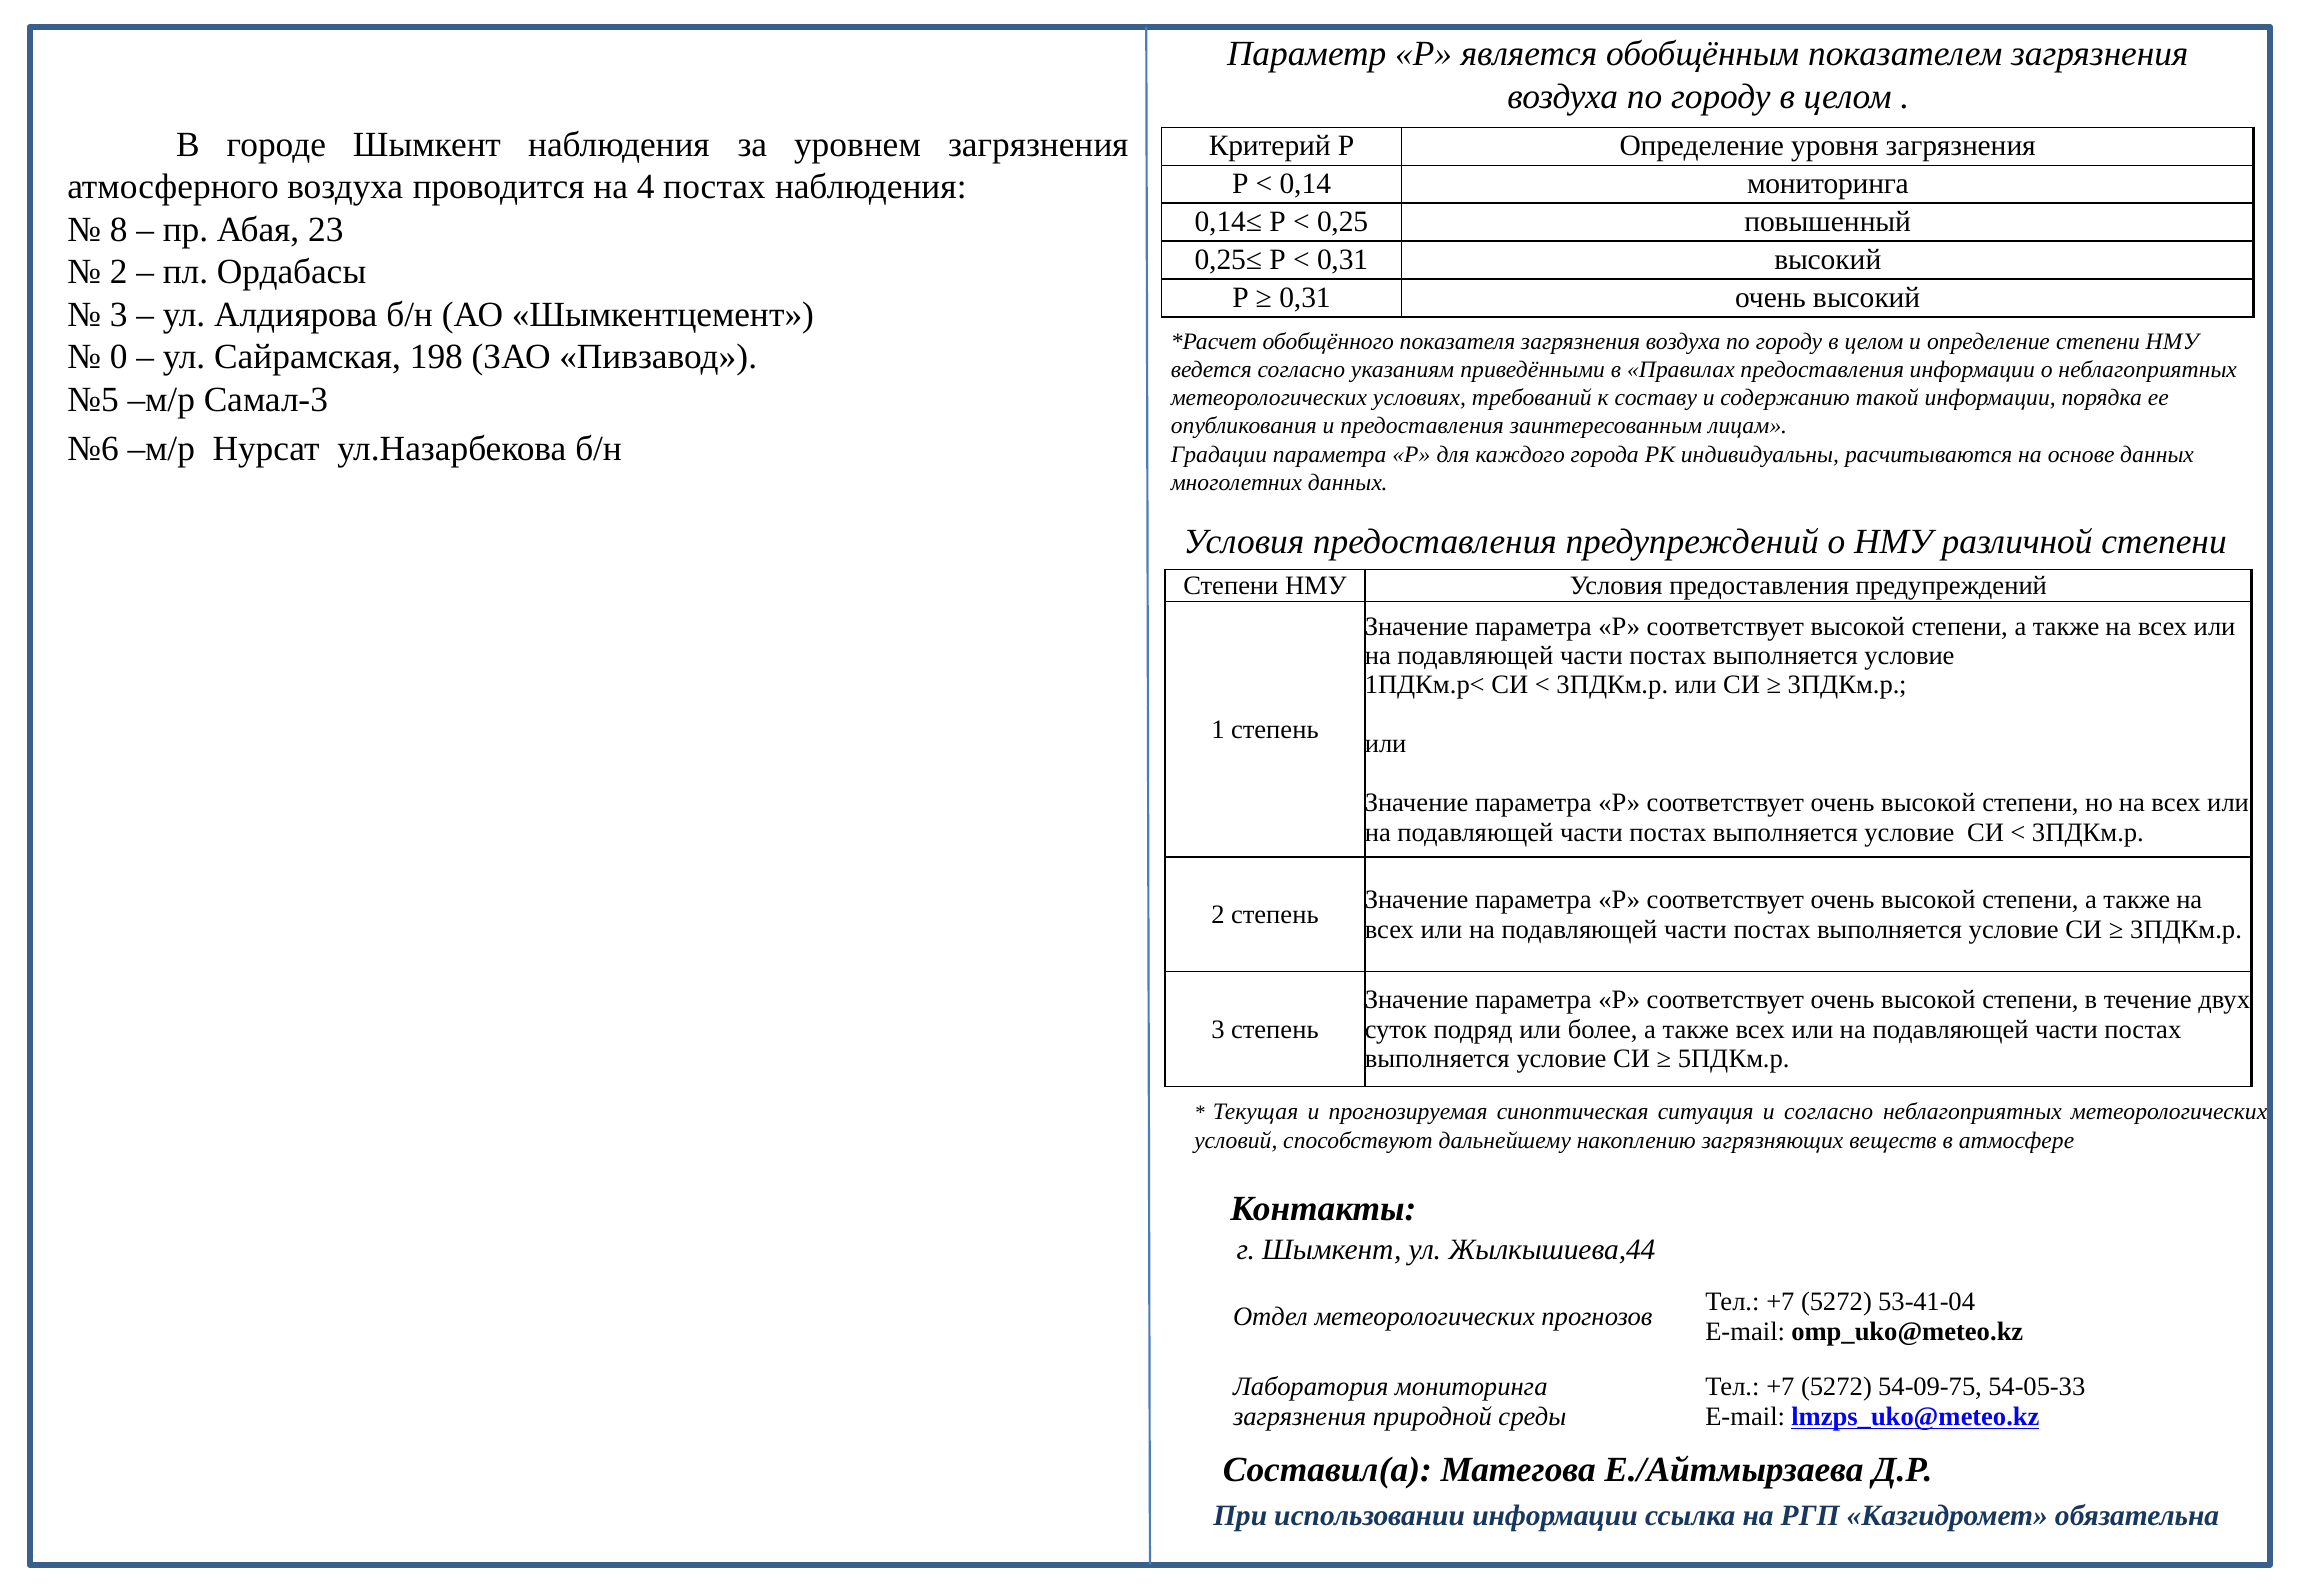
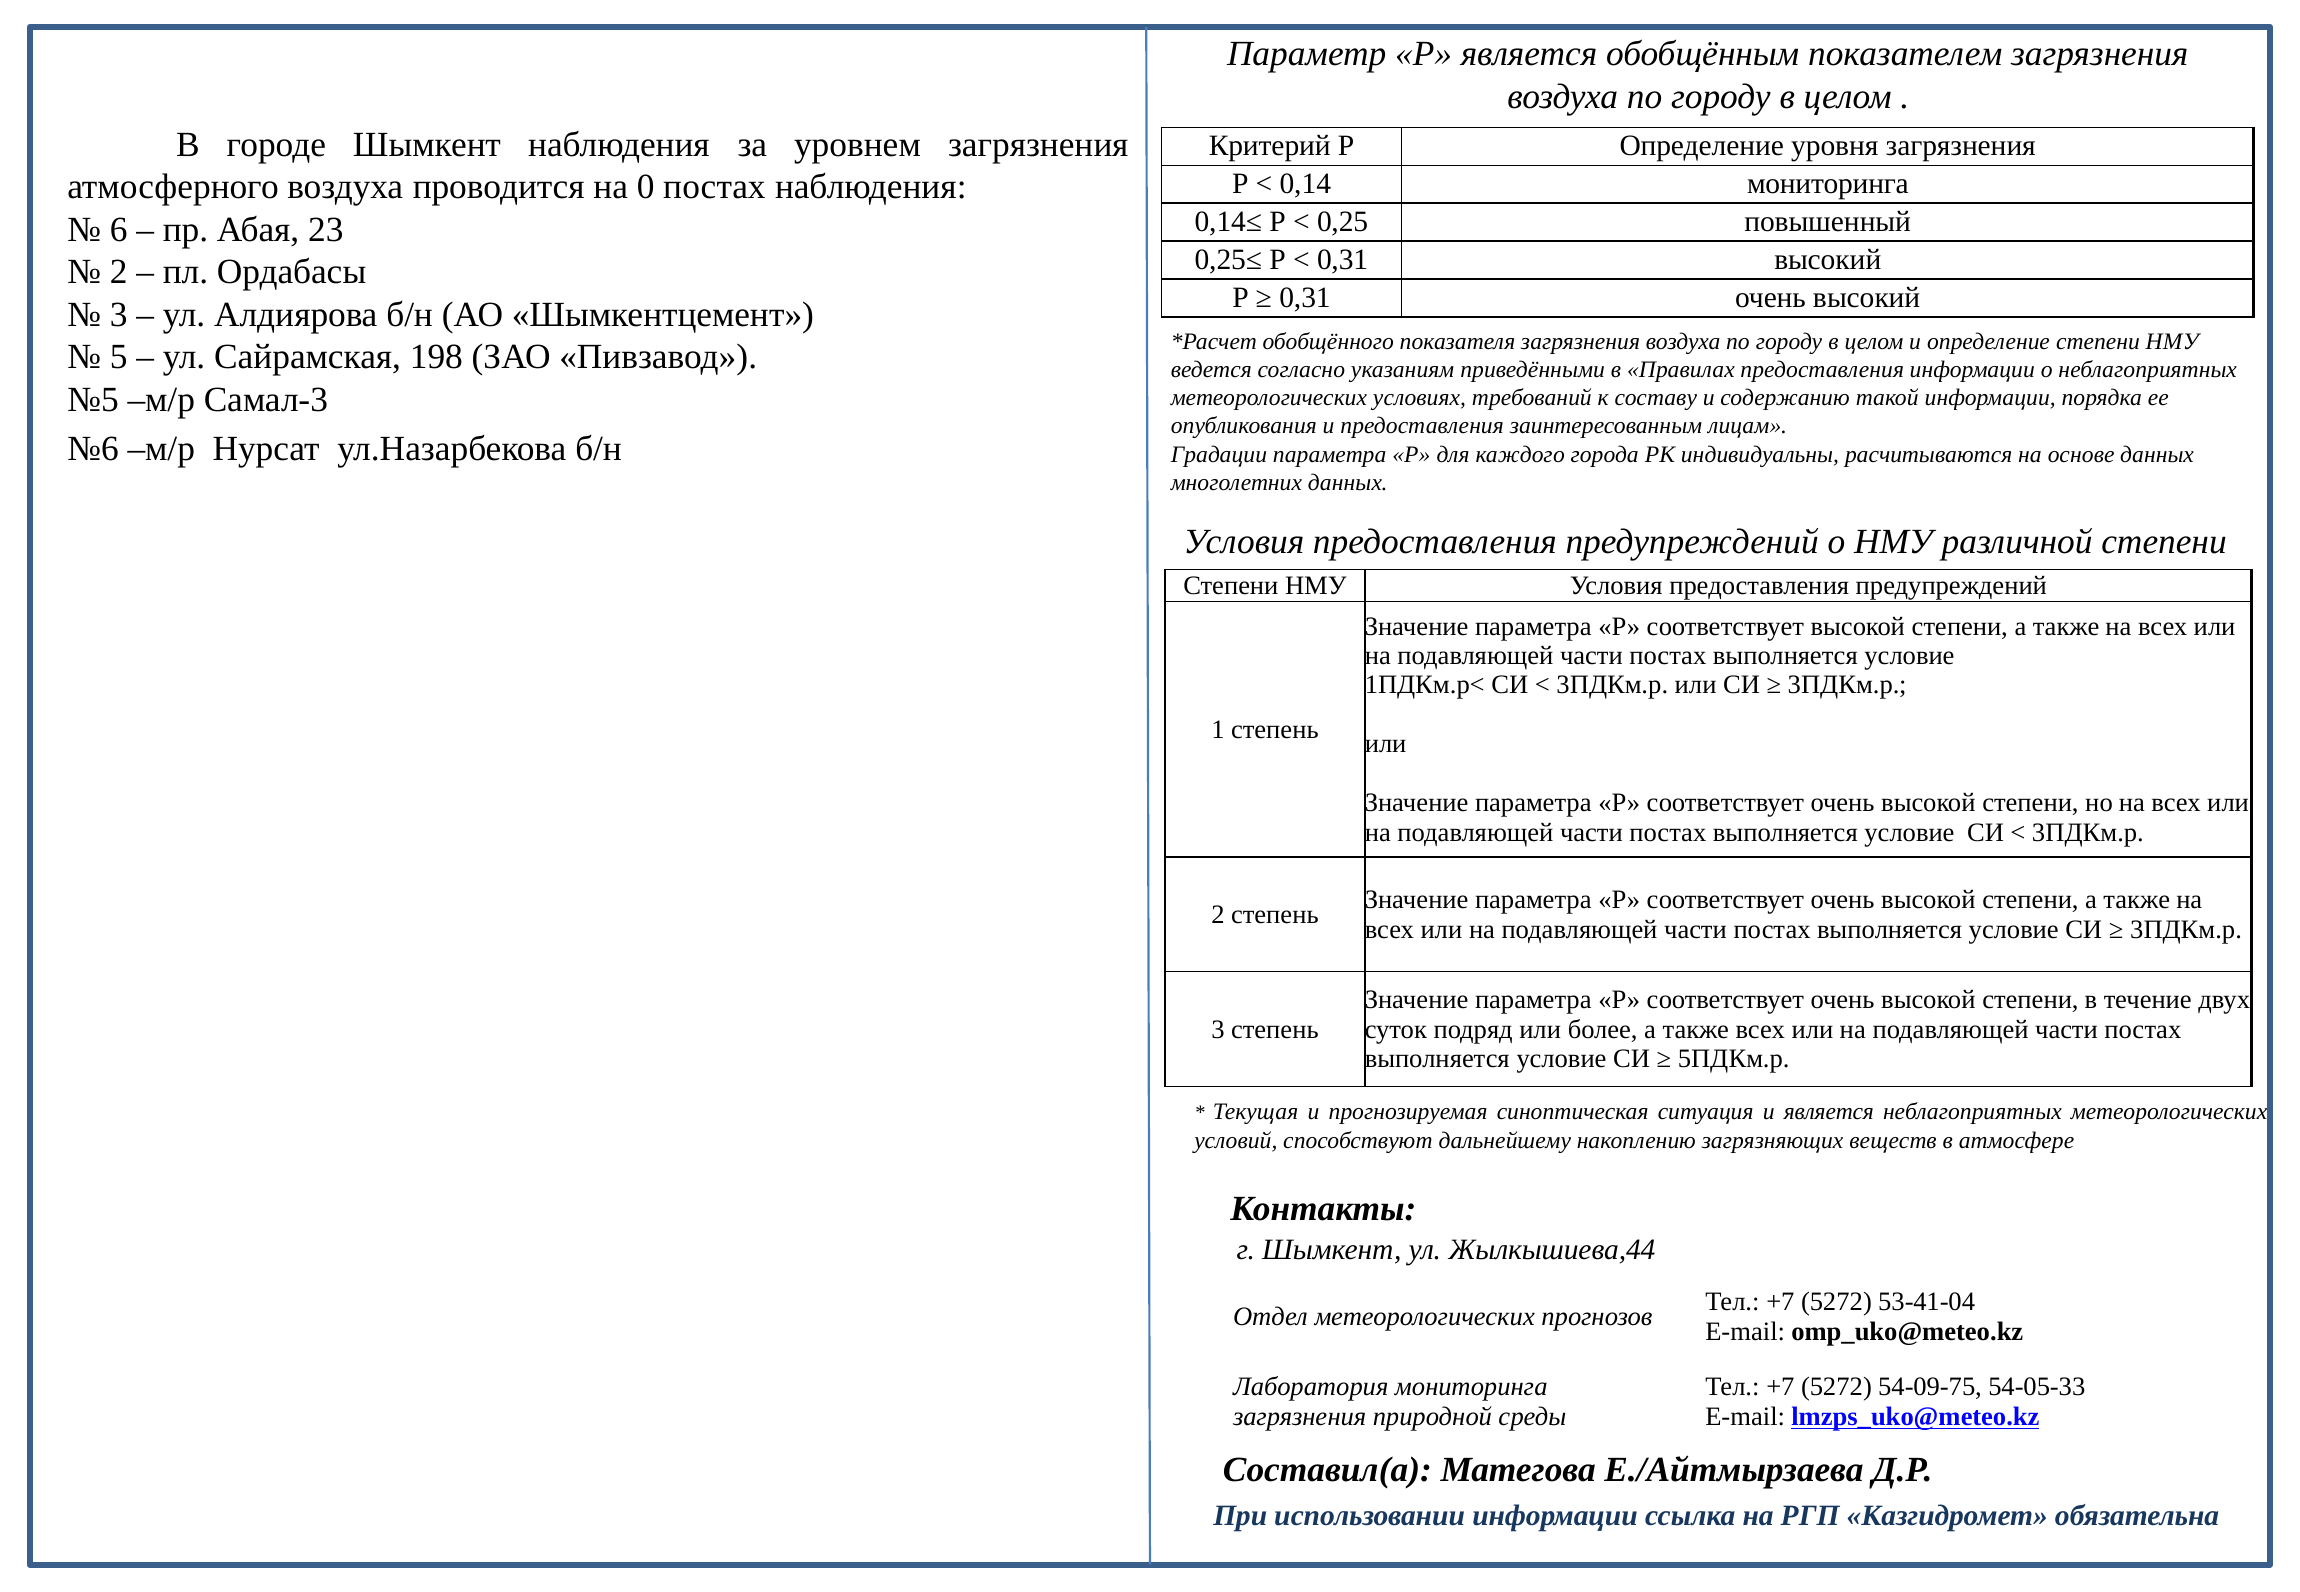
4: 4 -> 0
8: 8 -> 6
0: 0 -> 5
и согласно: согласно -> является
